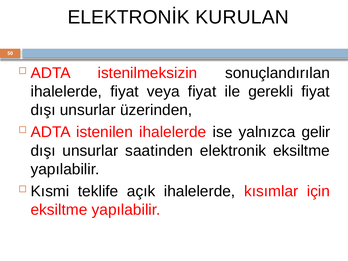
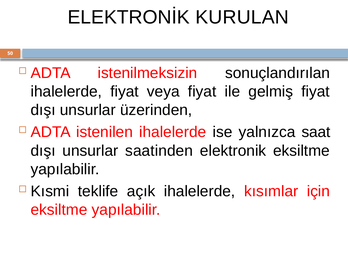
gerekli: gerekli -> gelmiş
gelir: gelir -> saat
